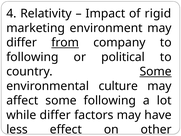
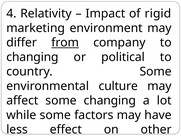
following at (32, 57): following -> changing
Some at (156, 71) underline: present -> none
some following: following -> changing
while differ: differ -> some
